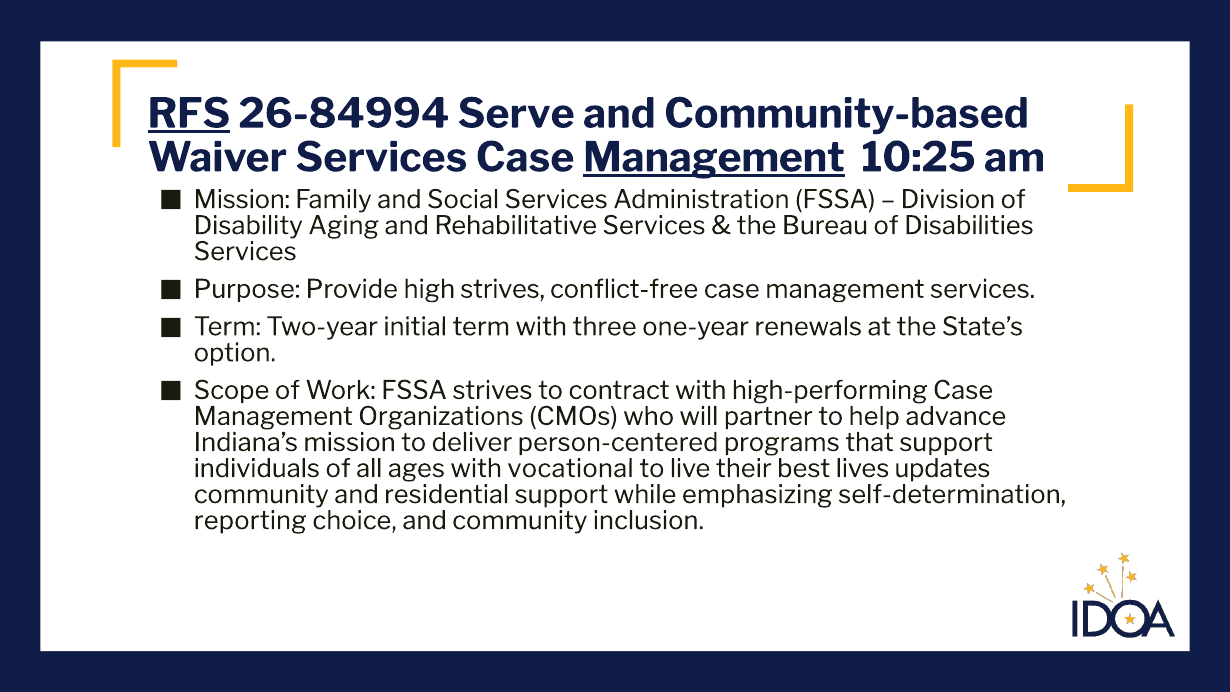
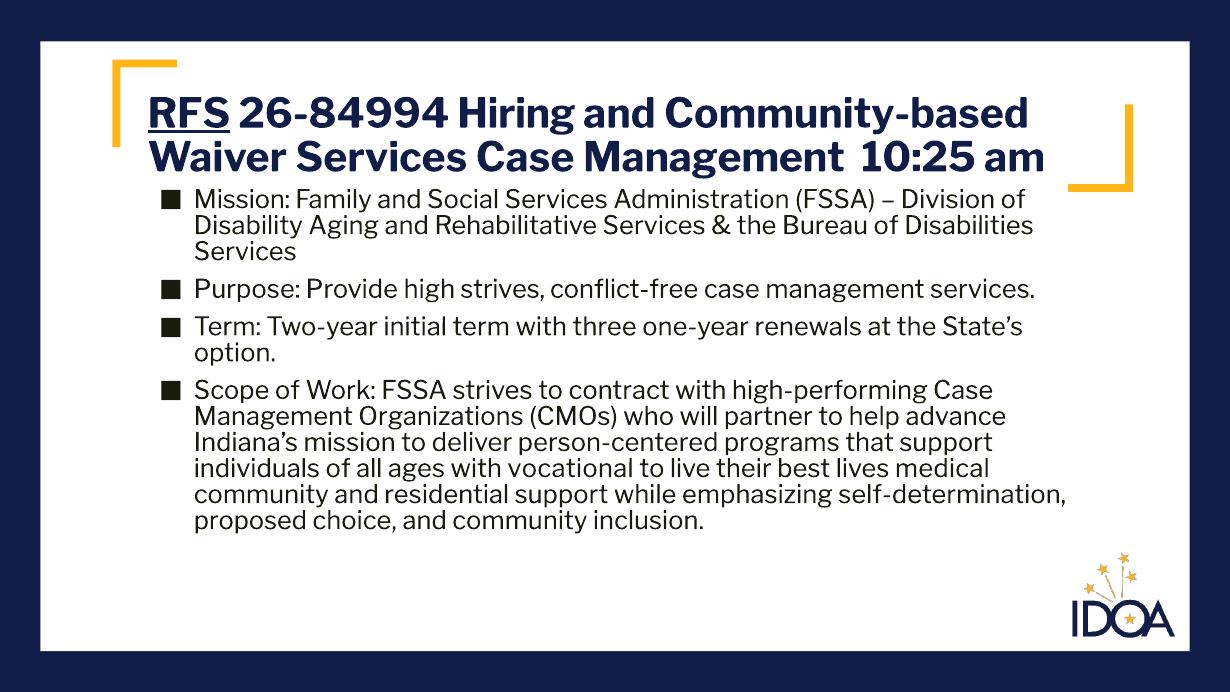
Serve: Serve -> Hiring
Management at (714, 158) underline: present -> none
updates: updates -> medical
reporting: reporting -> proposed
